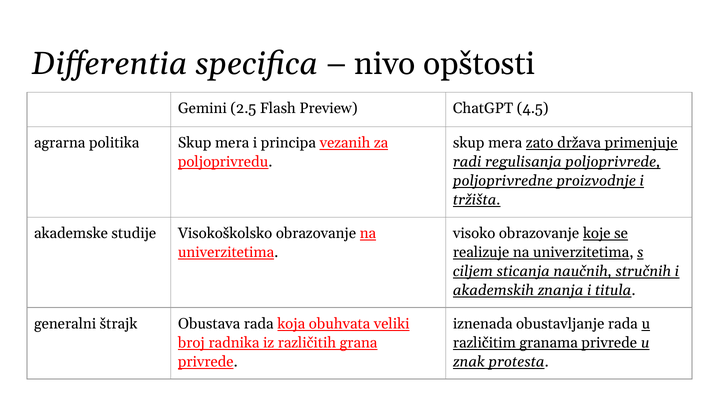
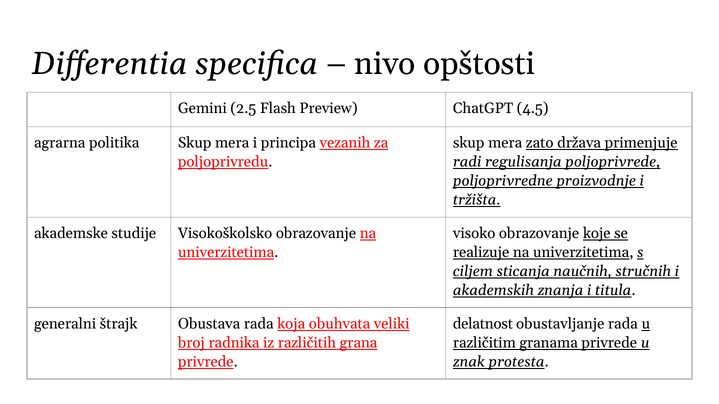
iznenada: iznenada -> delatnost
